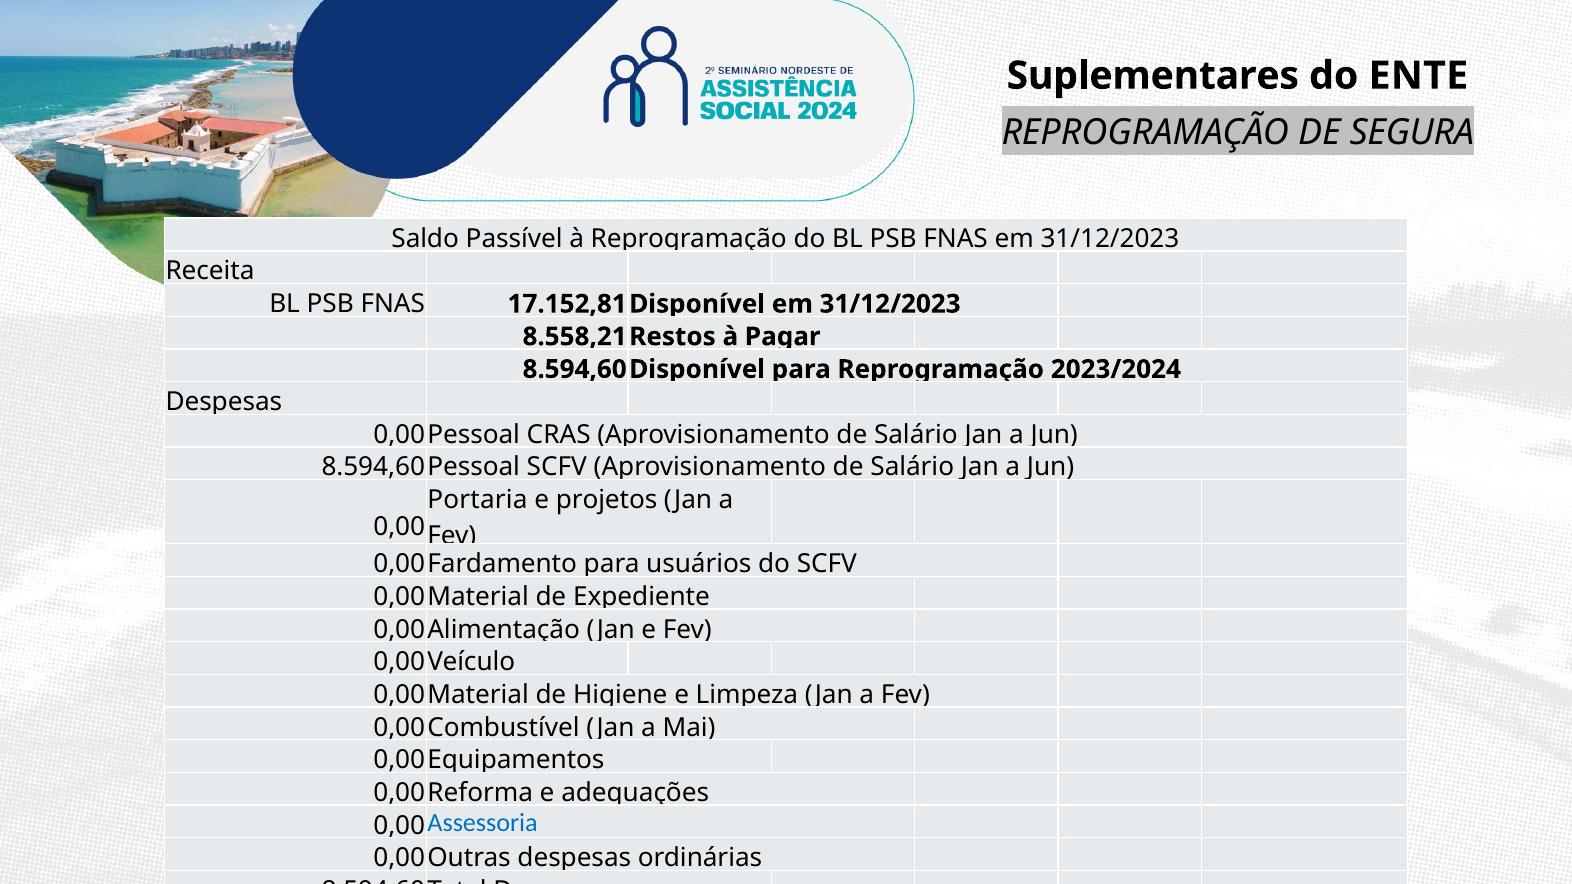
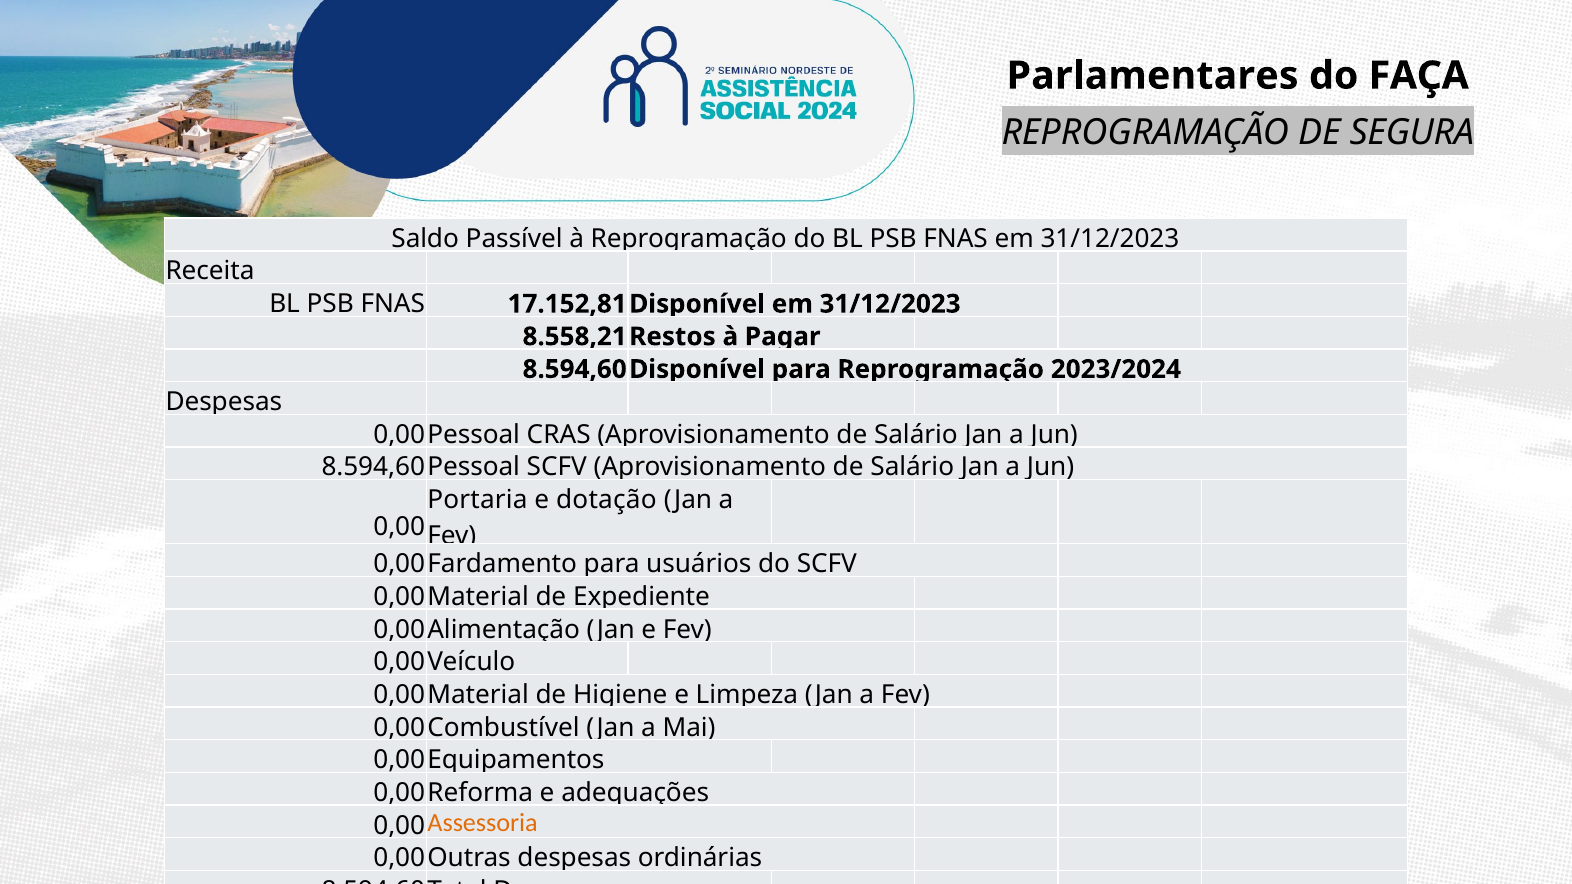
Suplementares: Suplementares -> Parlamentares
ENTE: ENTE -> FAÇA
projetos: projetos -> dotação
Assessoria colour: blue -> orange
